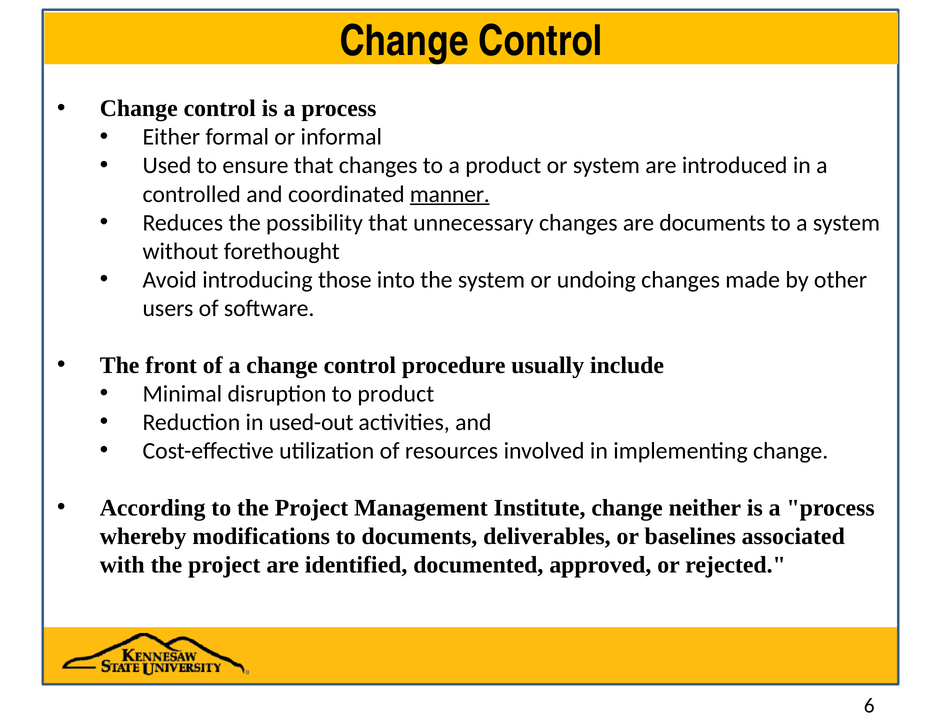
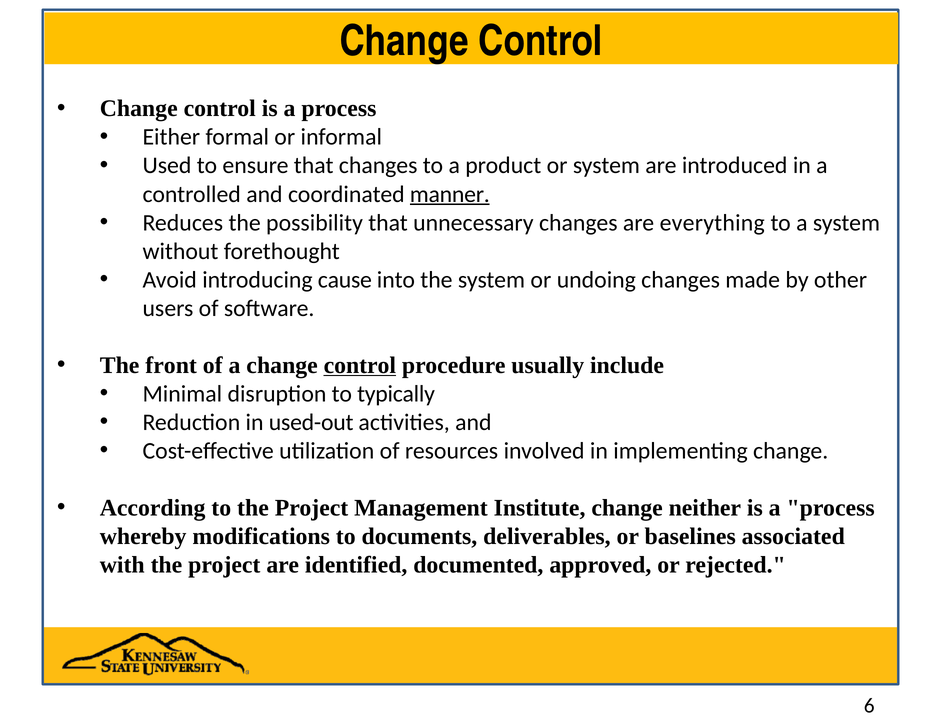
are documents: documents -> everything
those: those -> cause
control at (360, 365) underline: none -> present
to product: product -> typically
